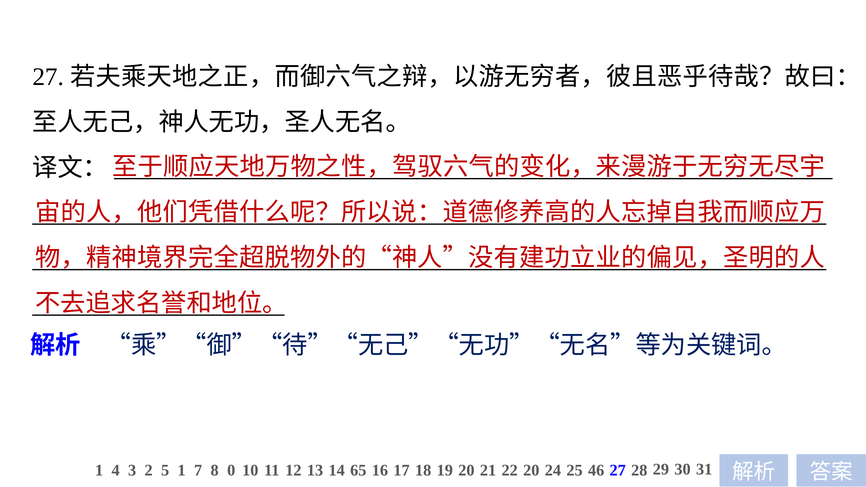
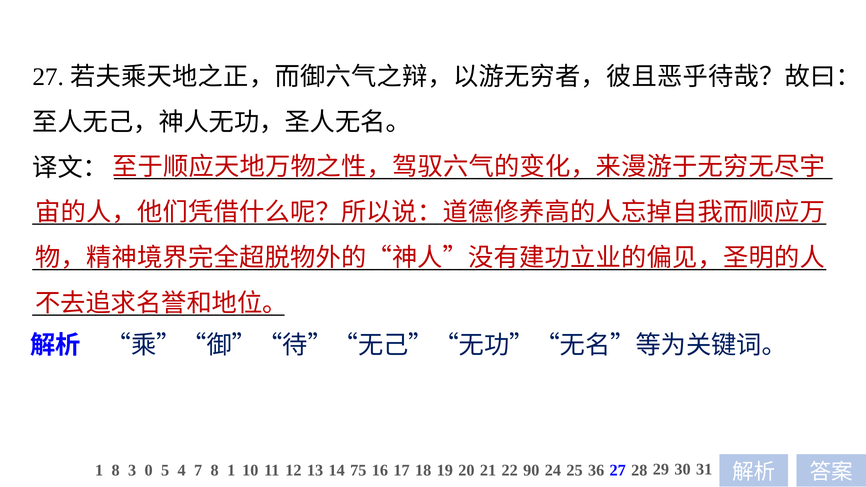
1 4: 4 -> 8
2: 2 -> 0
5 1: 1 -> 4
8 0: 0 -> 1
65: 65 -> 75
22 20: 20 -> 90
46: 46 -> 36
